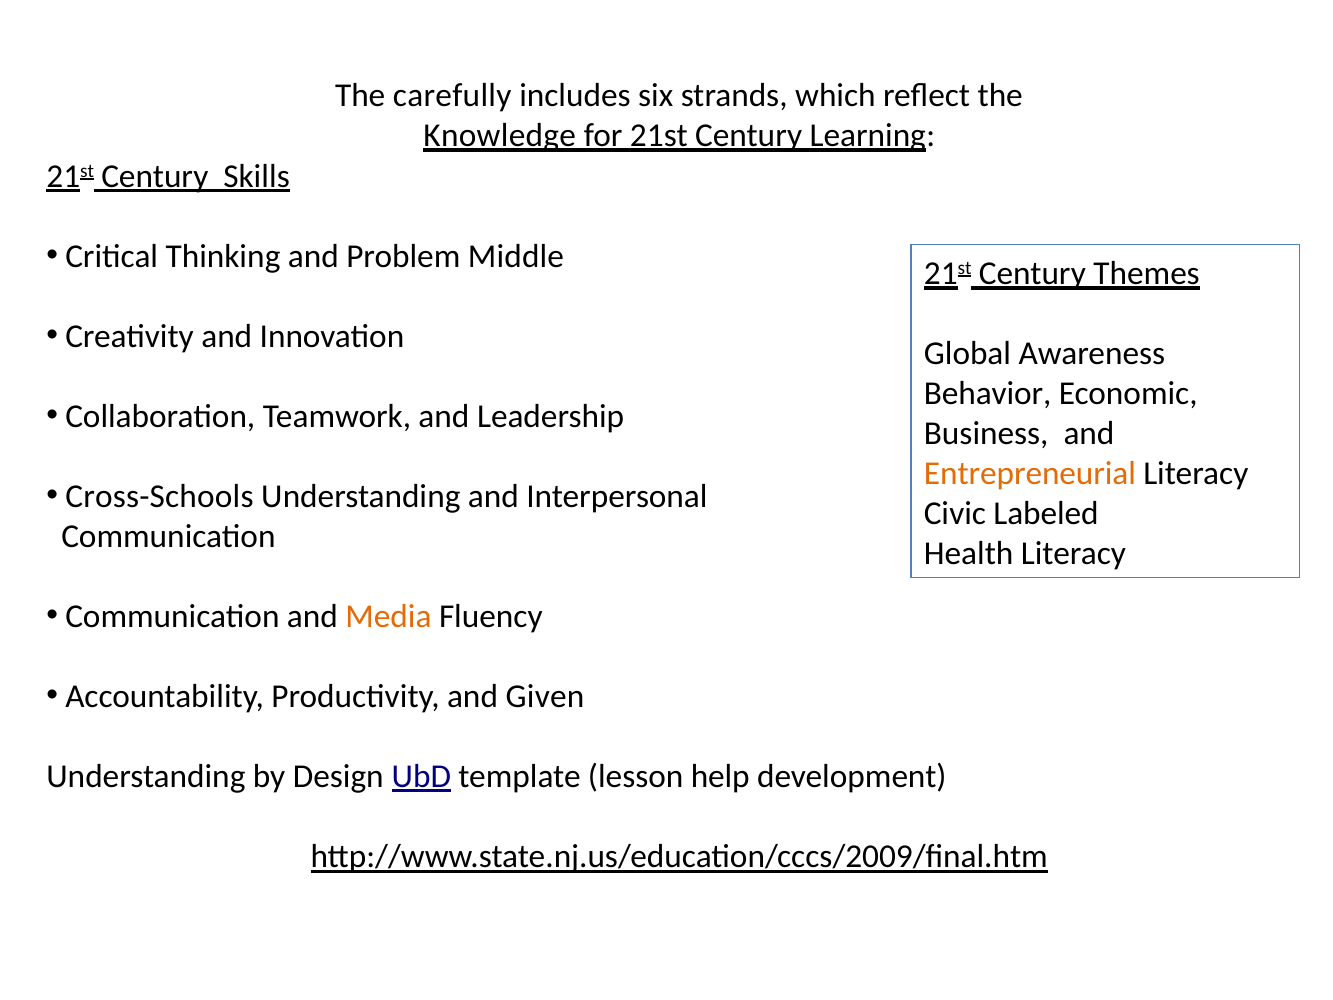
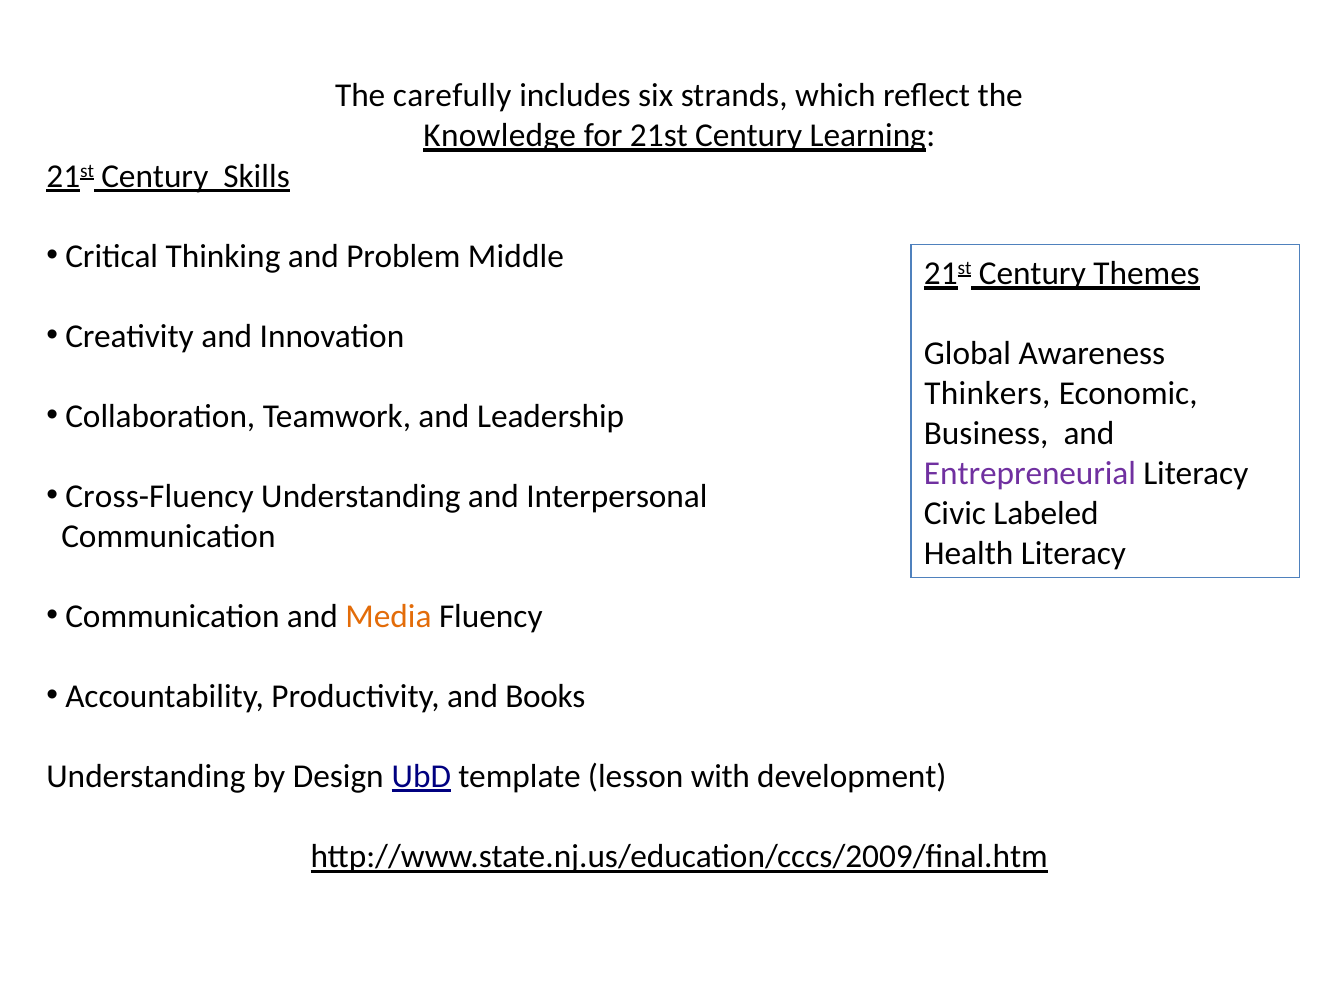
Behavior: Behavior -> Thinkers
Entrepreneurial colour: orange -> purple
Cross-Schools: Cross-Schools -> Cross-Fluency
Given: Given -> Books
help: help -> with
